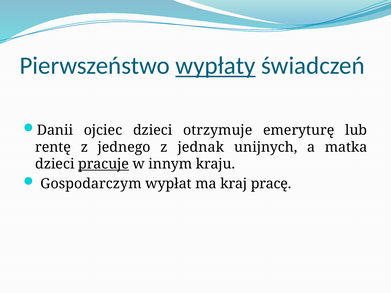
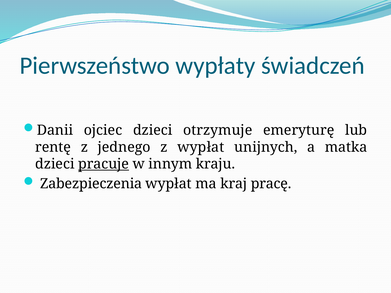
wypłaty underline: present -> none
z jednak: jednak -> wypłat
Gospodarczym: Gospodarczym -> Zabezpieczenia
